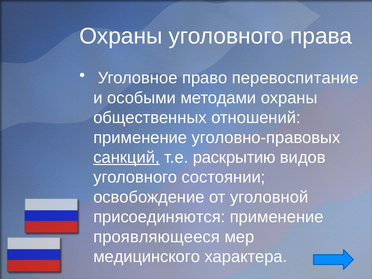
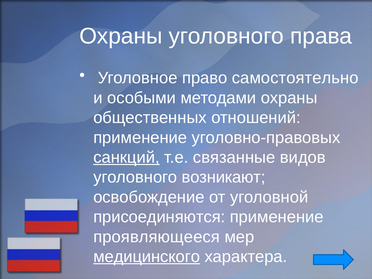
перевоспитание: перевоспитание -> самостоятельно
раскрытию: раскрытию -> связанные
состоянии: состоянии -> возникают
медицинского underline: none -> present
